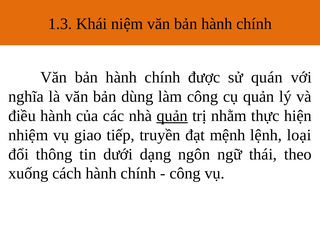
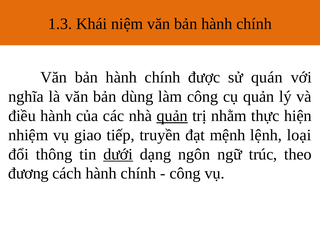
dưới underline: none -> present
thái: thái -> trúc
xuống: xuống -> đương
